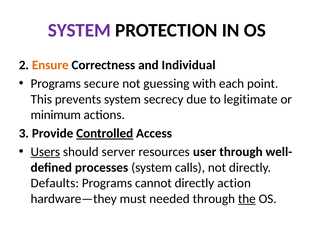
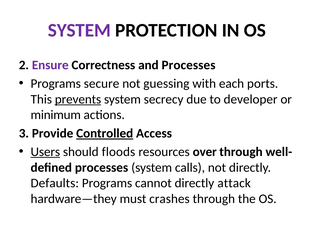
Ensure colour: orange -> purple
and Individual: Individual -> Processes
point: point -> ports
prevents underline: none -> present
legitimate: legitimate -> developer
server: server -> floods
user: user -> over
action: action -> attack
needed: needed -> crashes
the underline: present -> none
